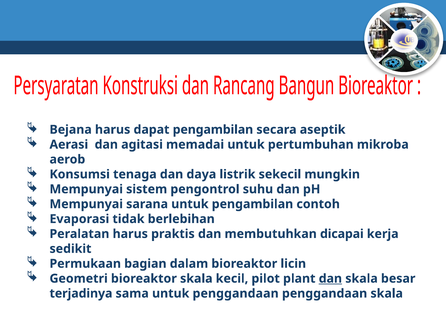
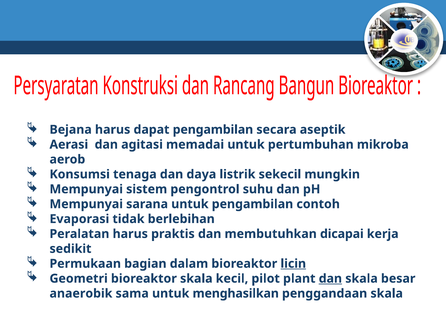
licin underline: none -> present
terjadinya: terjadinya -> anaerobik
untuk penggandaan: penggandaan -> menghasilkan
